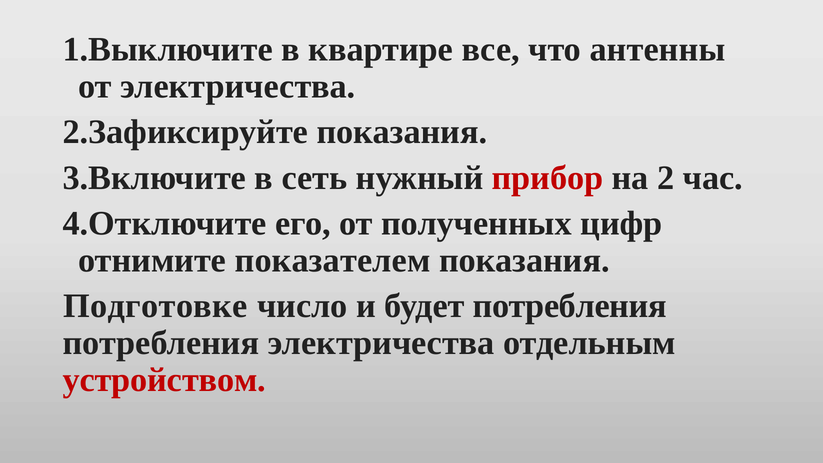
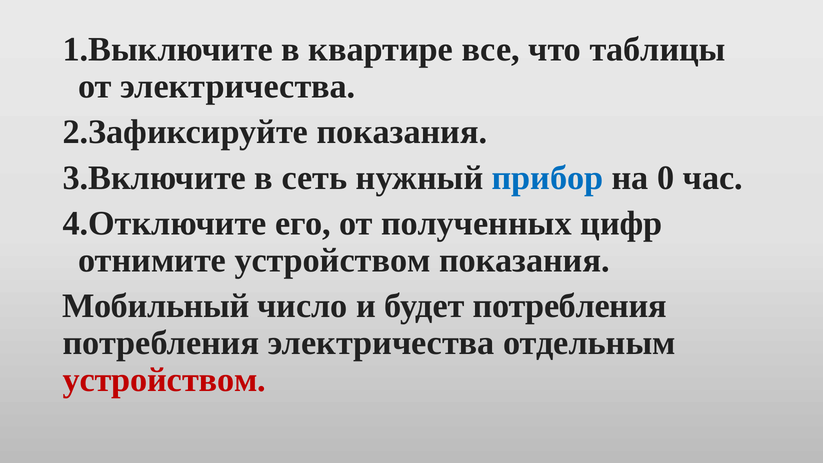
антенны: антенны -> таблицы
прибор colour: red -> blue
2: 2 -> 0
отнимите показателем: показателем -> устройством
Подготовке: Подготовке -> Мобильный
